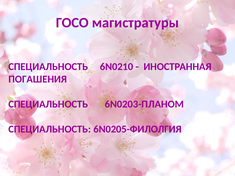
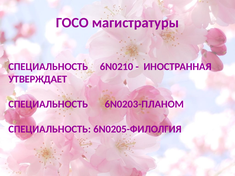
ПОГАШЕНИЯ: ПОГАШЕНИЯ -> УТВЕРЖДАЕТ
